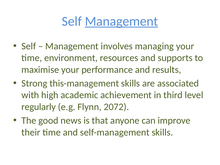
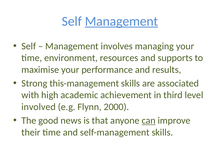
regularly: regularly -> involved
2072: 2072 -> 2000
can underline: none -> present
